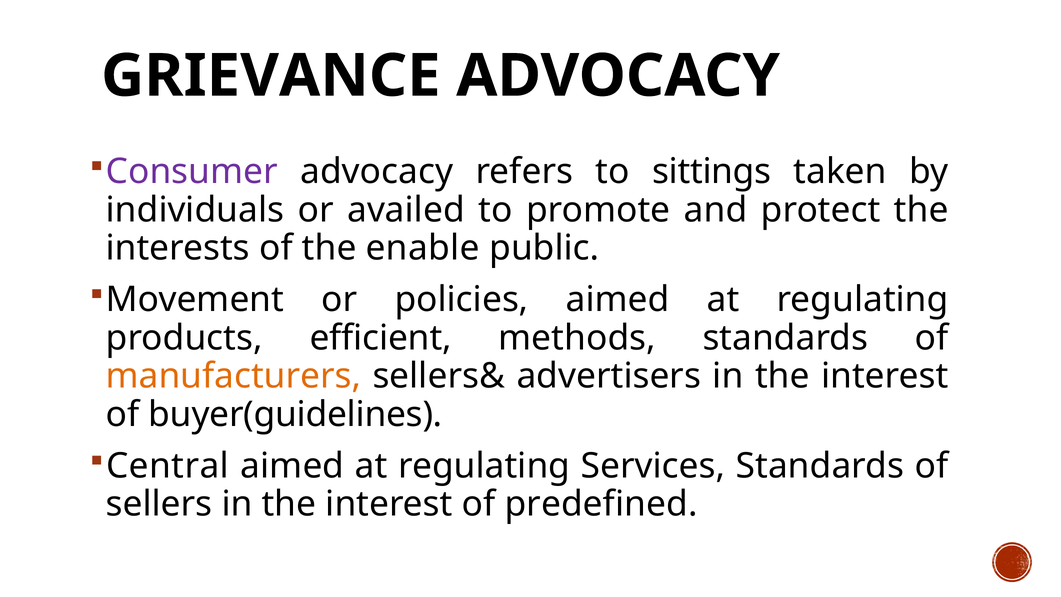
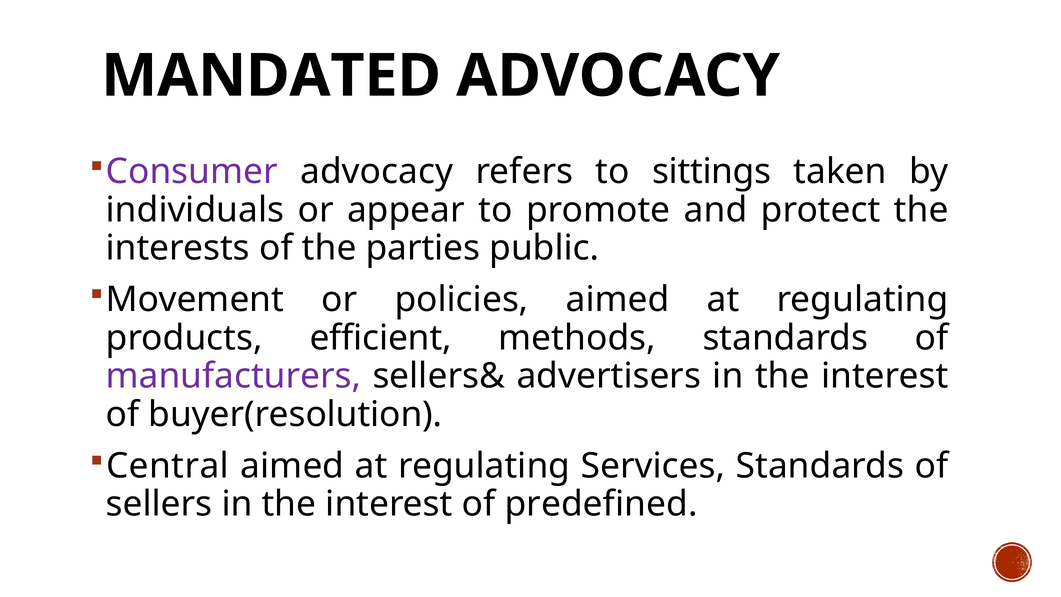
GRIEVANCE: GRIEVANCE -> MANDATED
availed: availed -> appear
enable: enable -> parties
manufacturers colour: orange -> purple
buyer(guidelines: buyer(guidelines -> buyer(resolution
